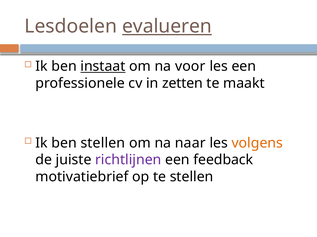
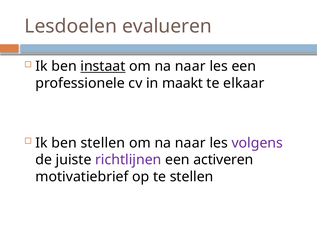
evalueren underline: present -> none
voor at (190, 66): voor -> naar
zetten: zetten -> maakt
maakt: maakt -> elkaar
volgens colour: orange -> purple
feedback: feedback -> activeren
